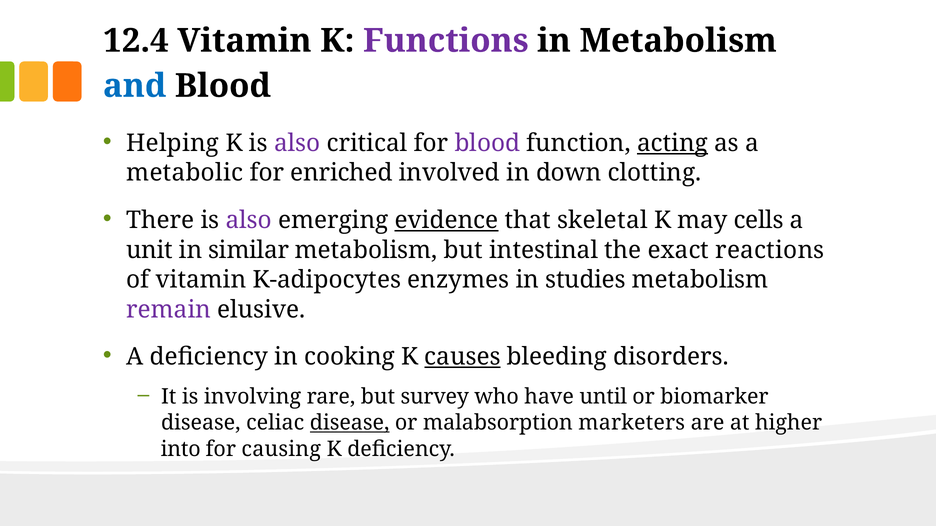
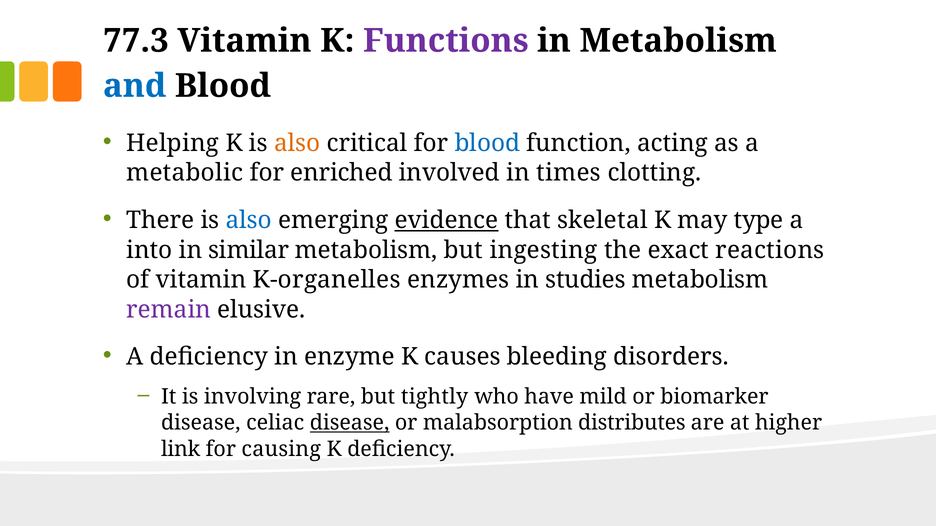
12.4: 12.4 -> 77.3
also at (297, 143) colour: purple -> orange
blood at (487, 143) colour: purple -> blue
acting underline: present -> none
down: down -> times
also at (249, 221) colour: purple -> blue
cells: cells -> type
unit: unit -> into
intestinal: intestinal -> ingesting
K-adipocytes: K-adipocytes -> K-organelles
cooking: cooking -> enzyme
causes underline: present -> none
survey: survey -> tightly
until: until -> mild
marketers: marketers -> distributes
into: into -> link
